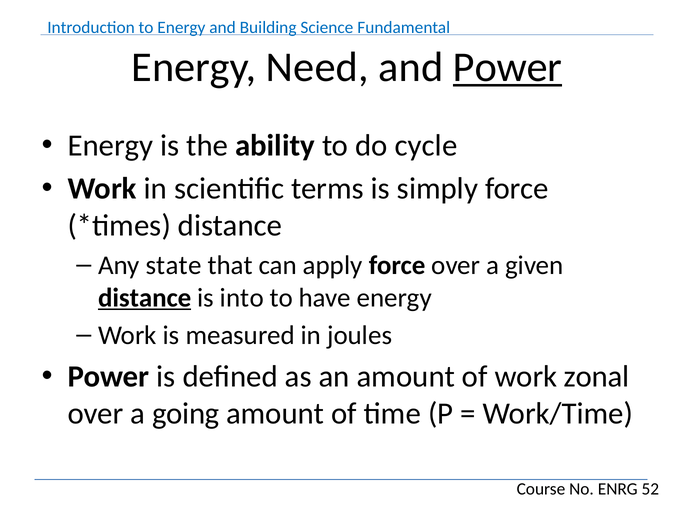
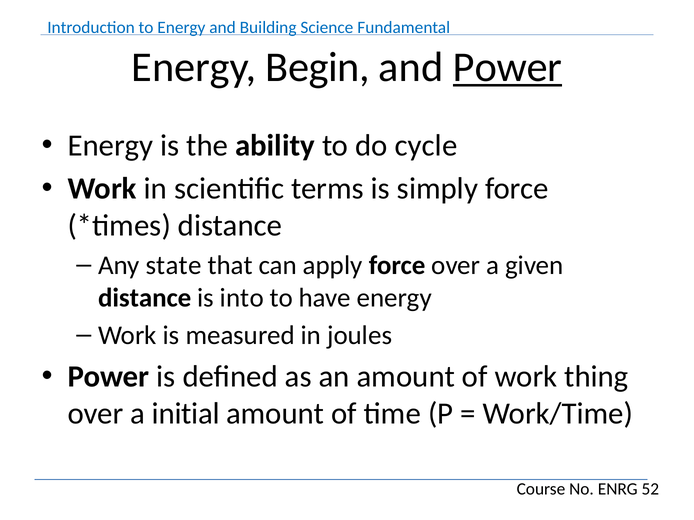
Need: Need -> Begin
distance at (145, 298) underline: present -> none
zonal: zonal -> thing
going: going -> initial
